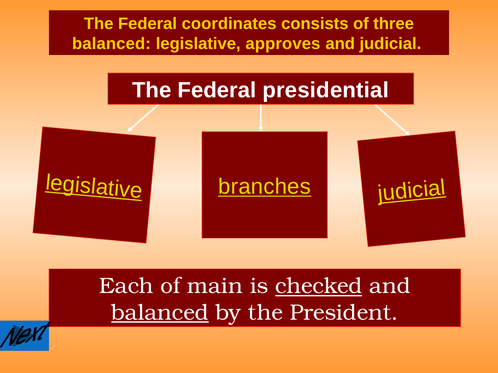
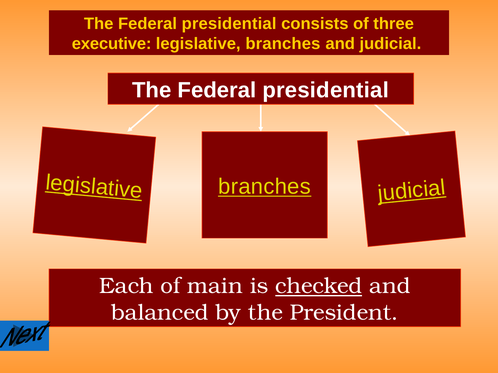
coordinates at (229, 24): coordinates -> presidential
balanced at (111, 44): balanced -> executive
approves at (283, 44): approves -> branches
balanced at (160, 313) underline: present -> none
